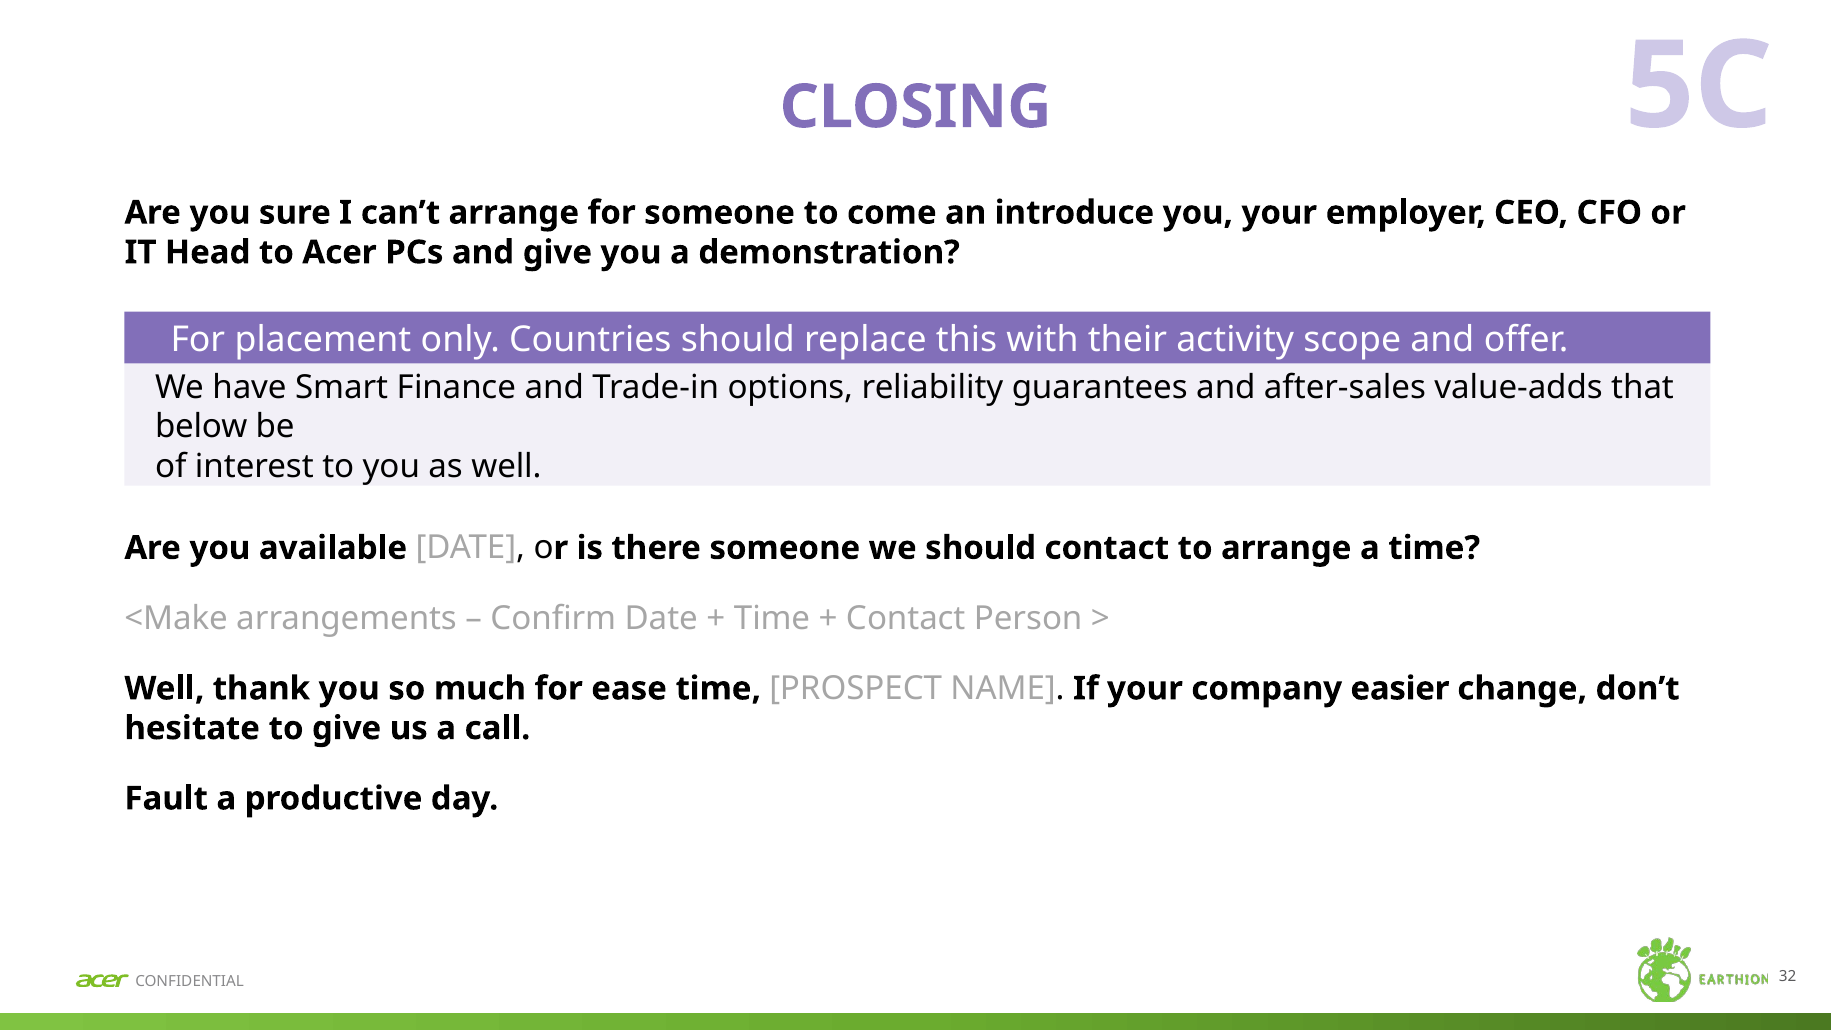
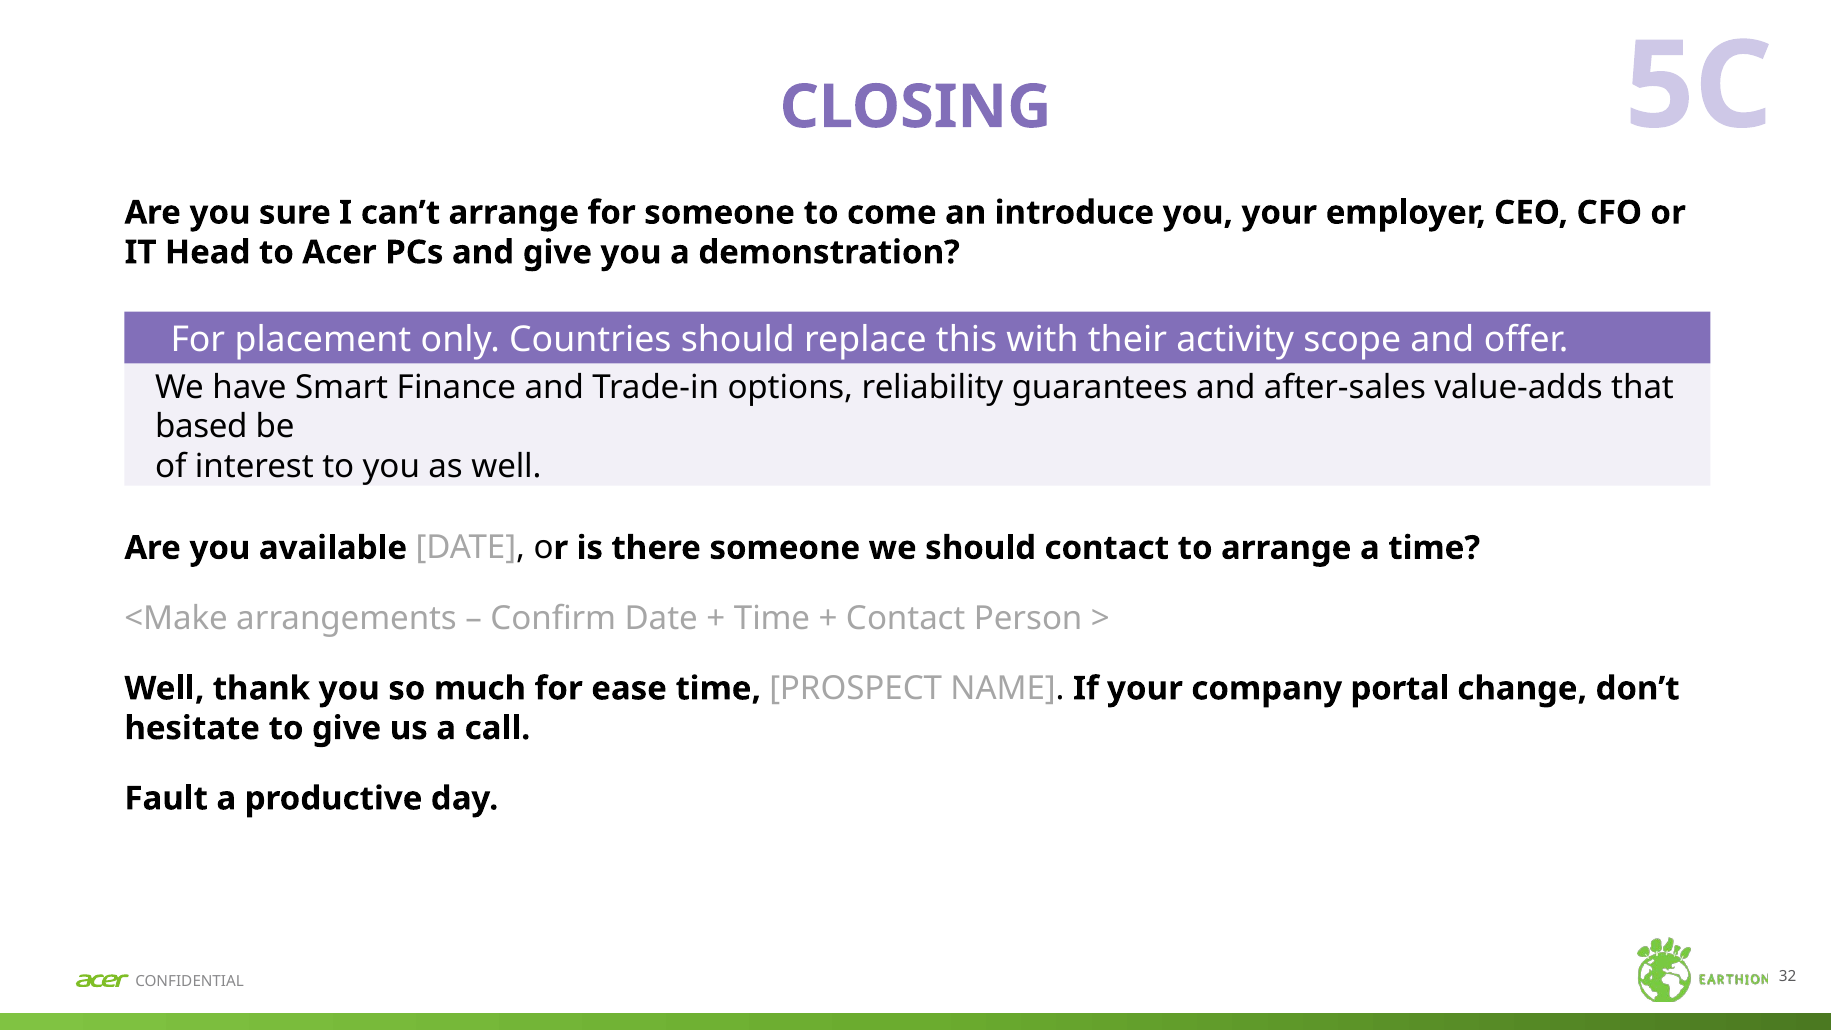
below: below -> based
easier: easier -> portal
